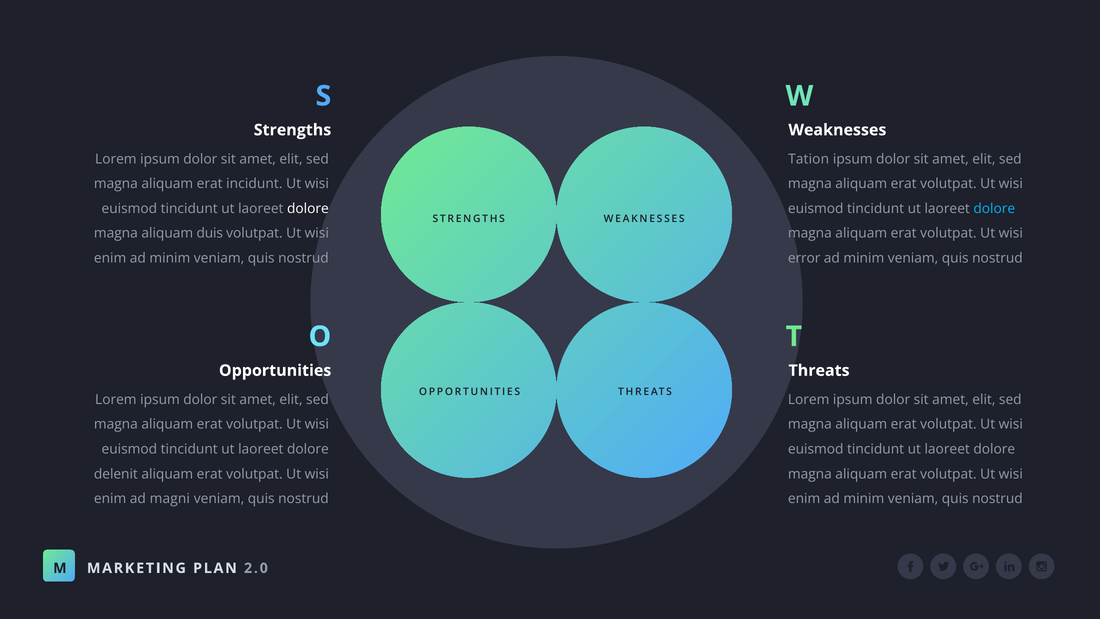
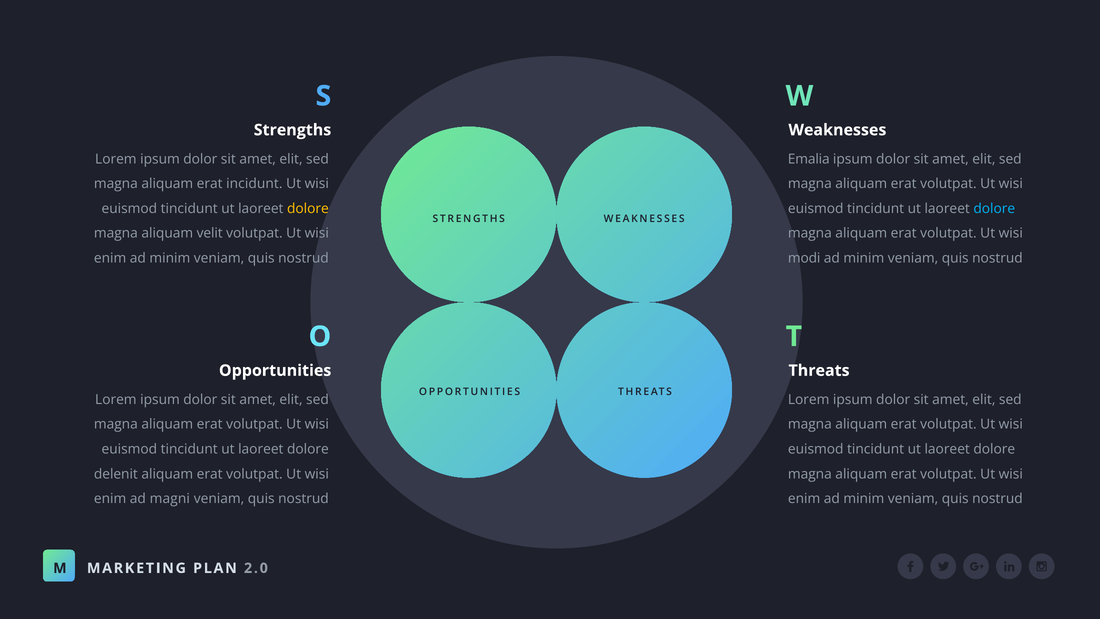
Tation: Tation -> Emalia
dolore at (308, 209) colour: white -> yellow
duis: duis -> velit
error: error -> modi
